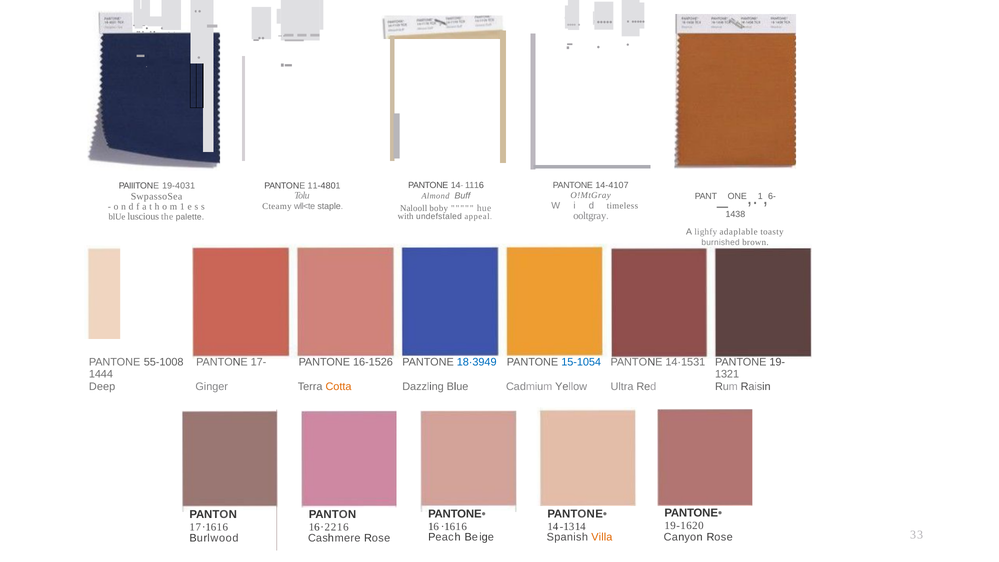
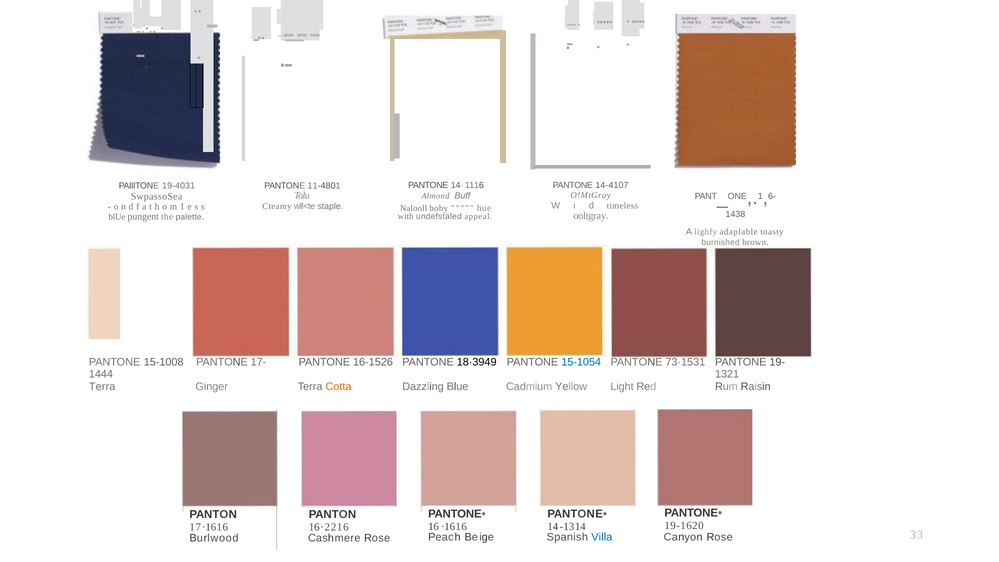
luscious: luscious -> pungent
55-1008: 55-1008 -> 15-1008
18·3949 colour: blue -> black
14·1531: 14·1531 -> 73·1531
Deep at (102, 386): Deep -> Terra
Ultra: Ultra -> Light
Villa colour: orange -> blue
